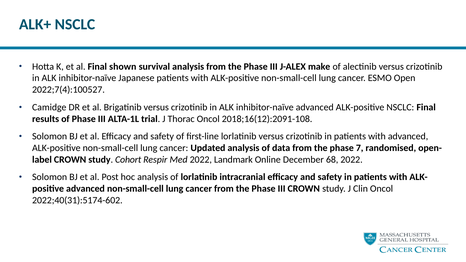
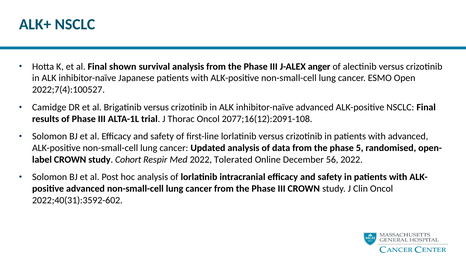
make: make -> anger
2018;16(12):2091-108: 2018;16(12):2091-108 -> 2077;16(12):2091-108
7: 7 -> 5
Landmark: Landmark -> Tolerated
68: 68 -> 56
2022;40(31):5174-602: 2022;40(31):5174-602 -> 2022;40(31):3592-602
